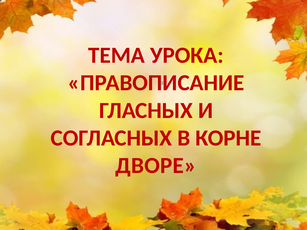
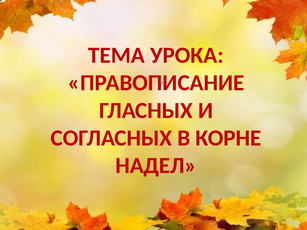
ДВОРЕ: ДВОРЕ -> НАДЕЛ
